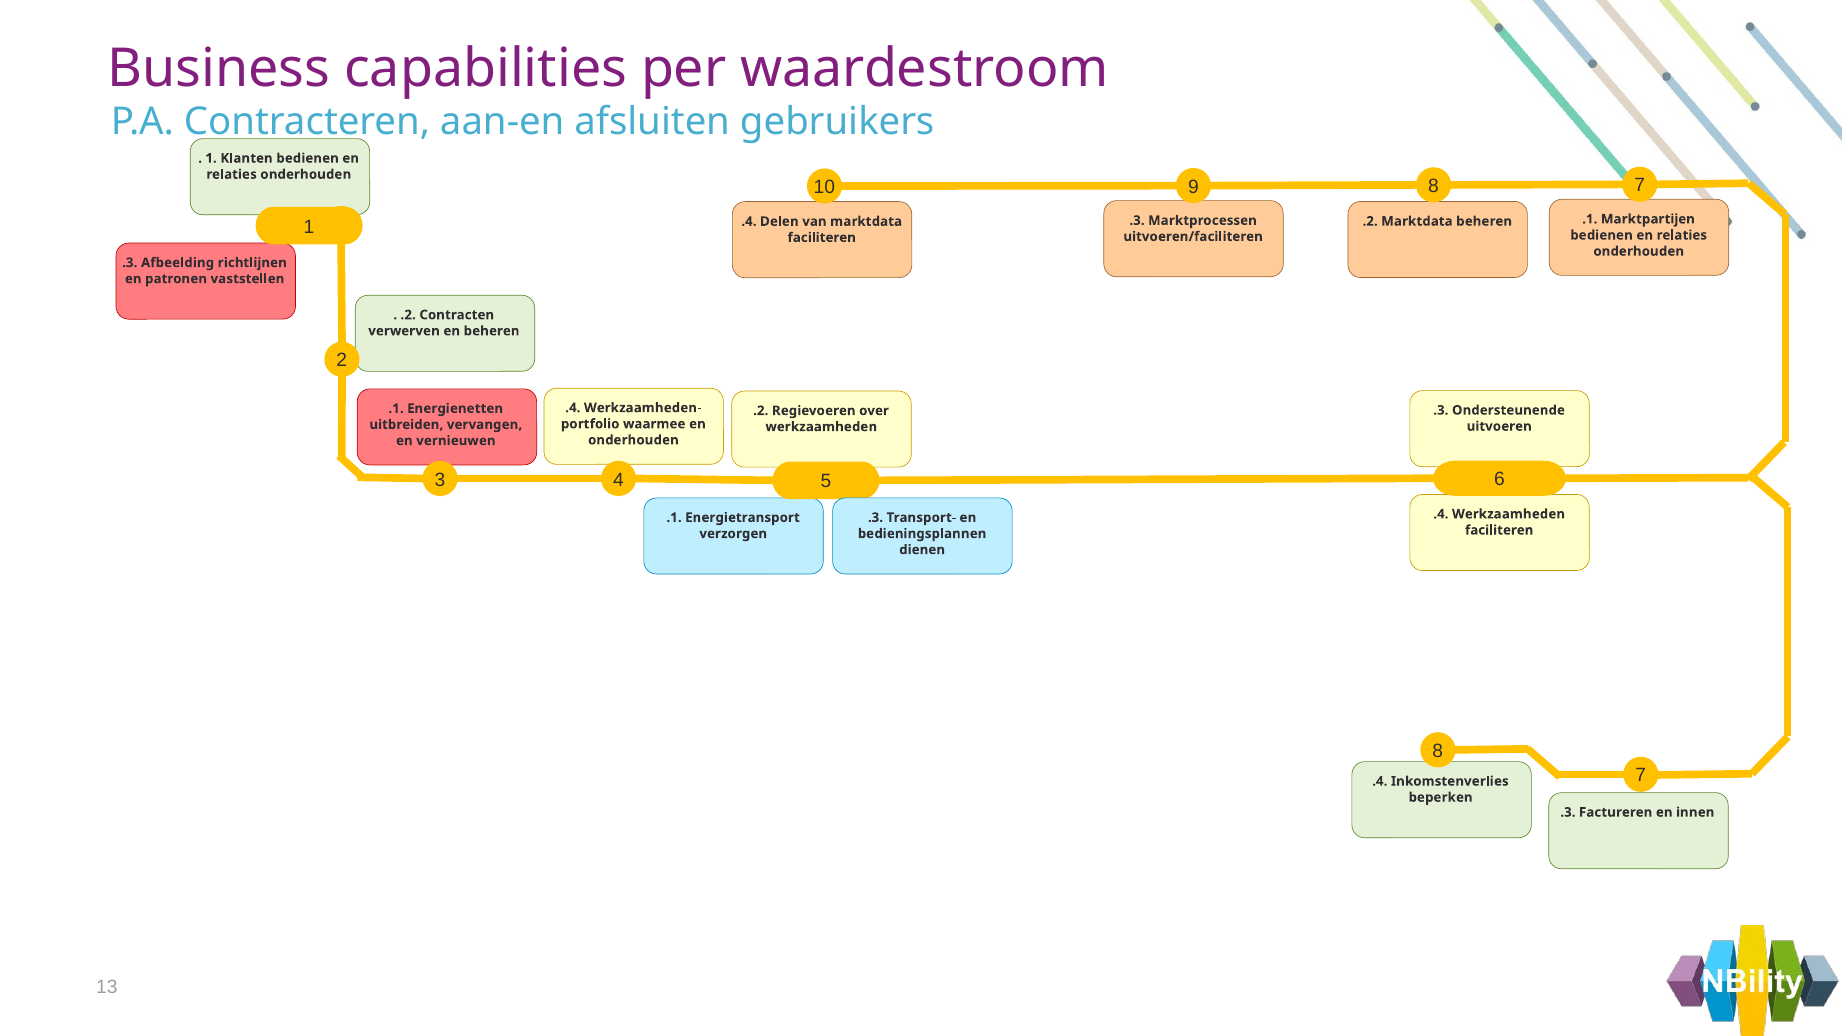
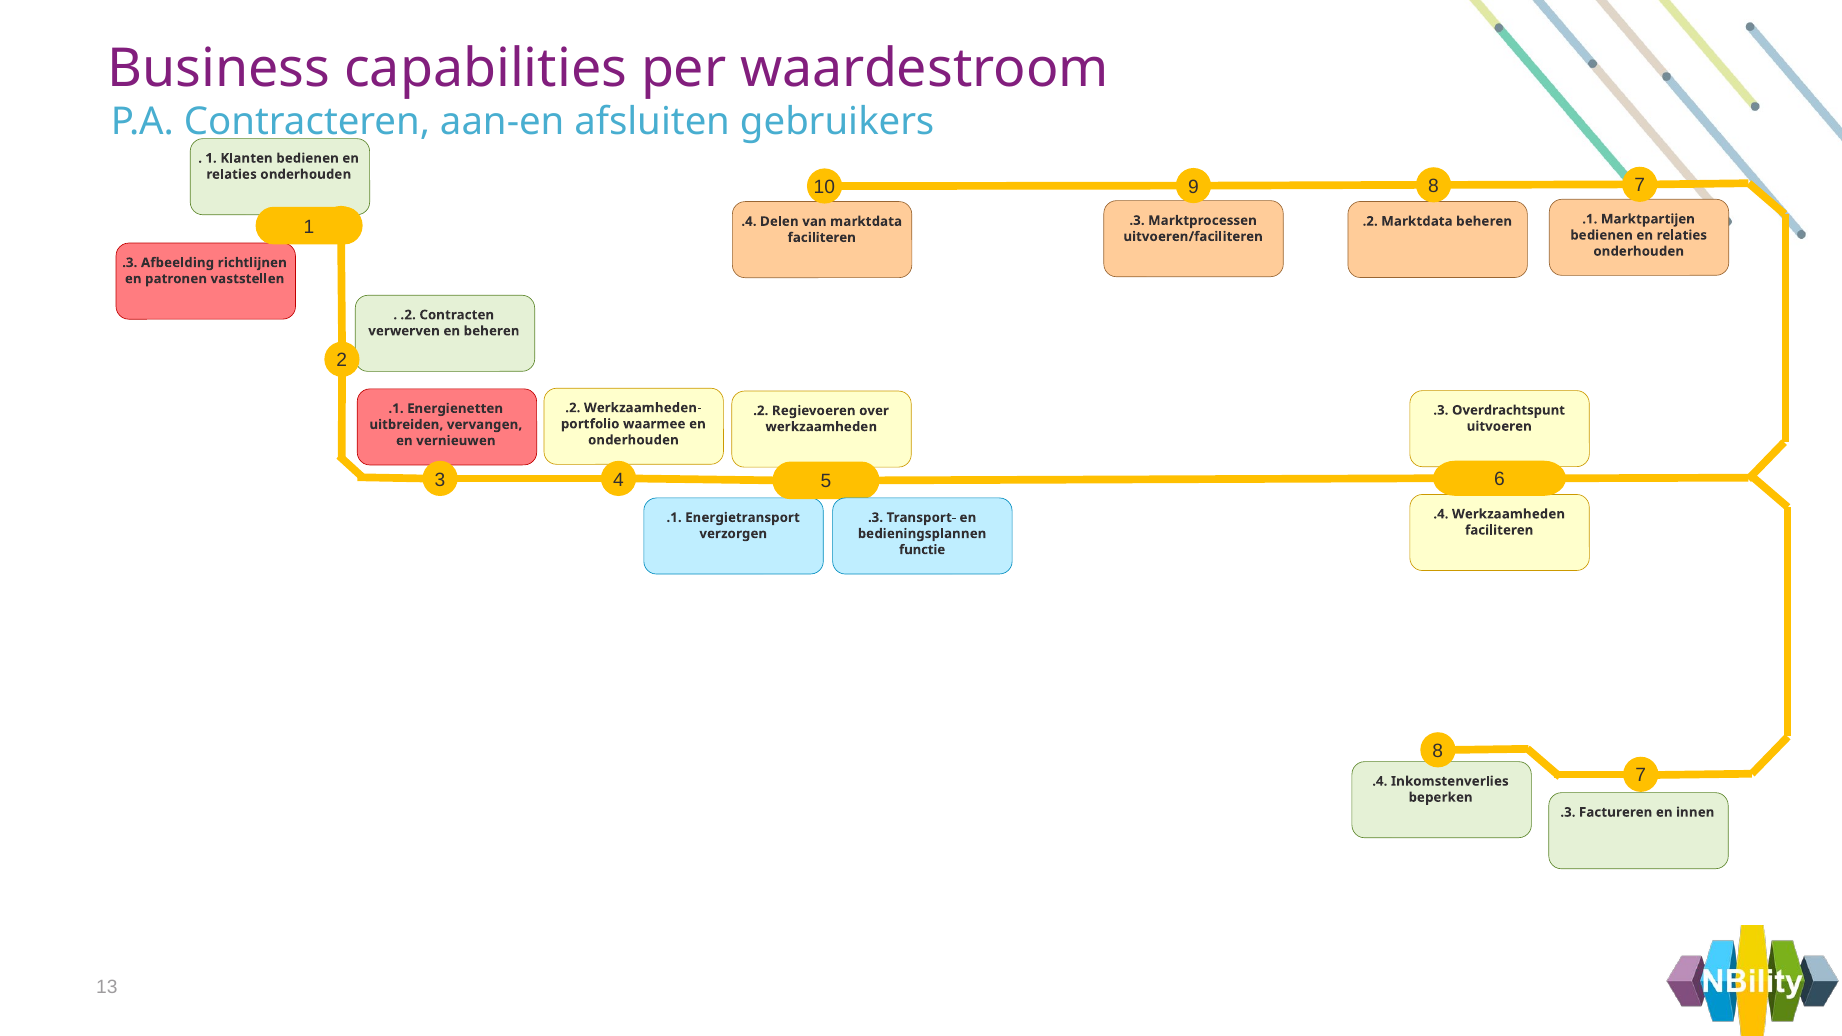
.4 at (573, 408): .4 -> .2
Ondersteunende: Ondersteunende -> Overdrachtspunt
dienen: dienen -> functie
